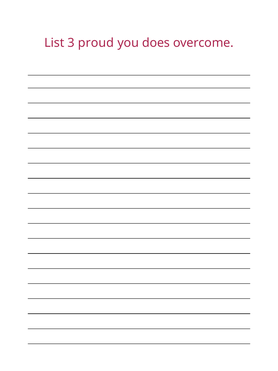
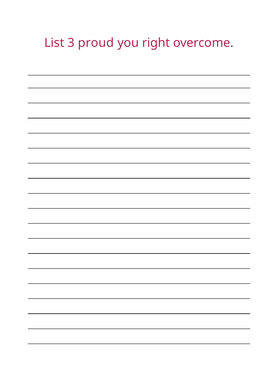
does: does -> right
